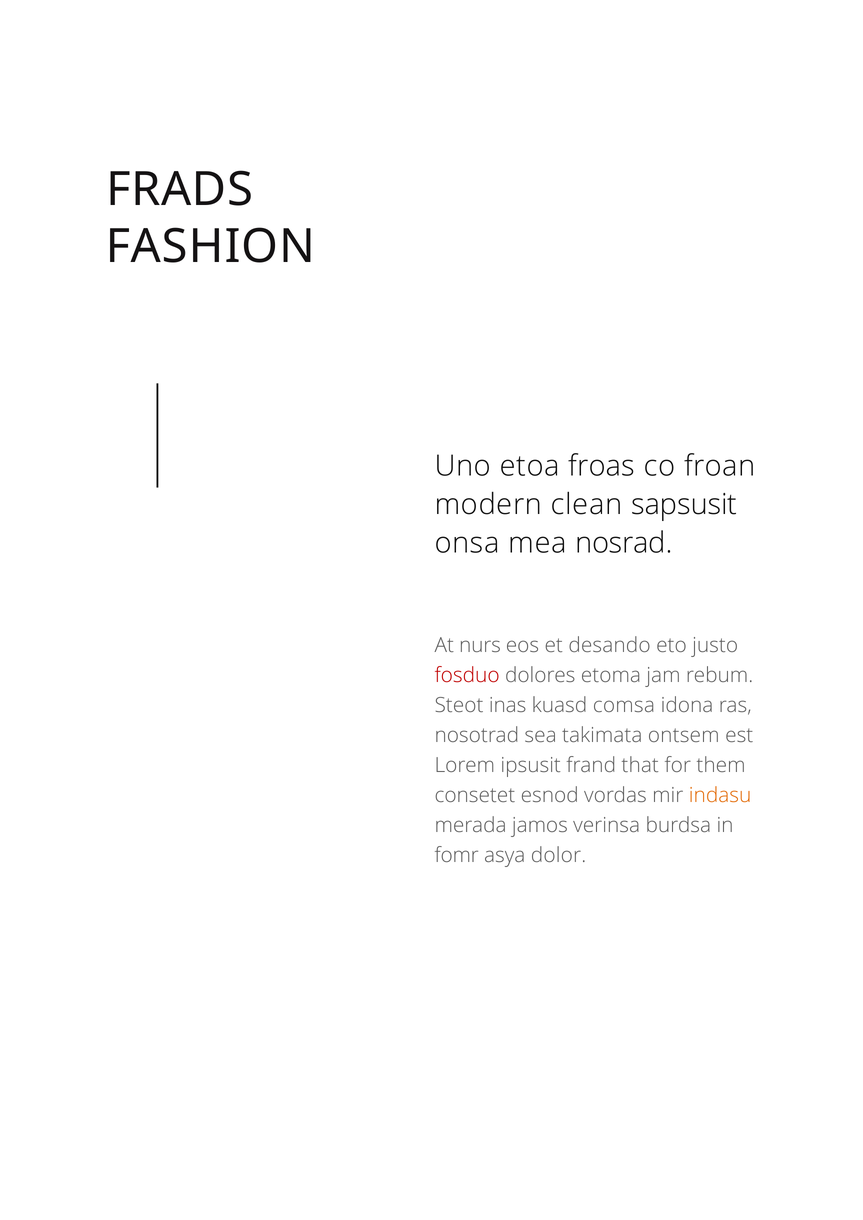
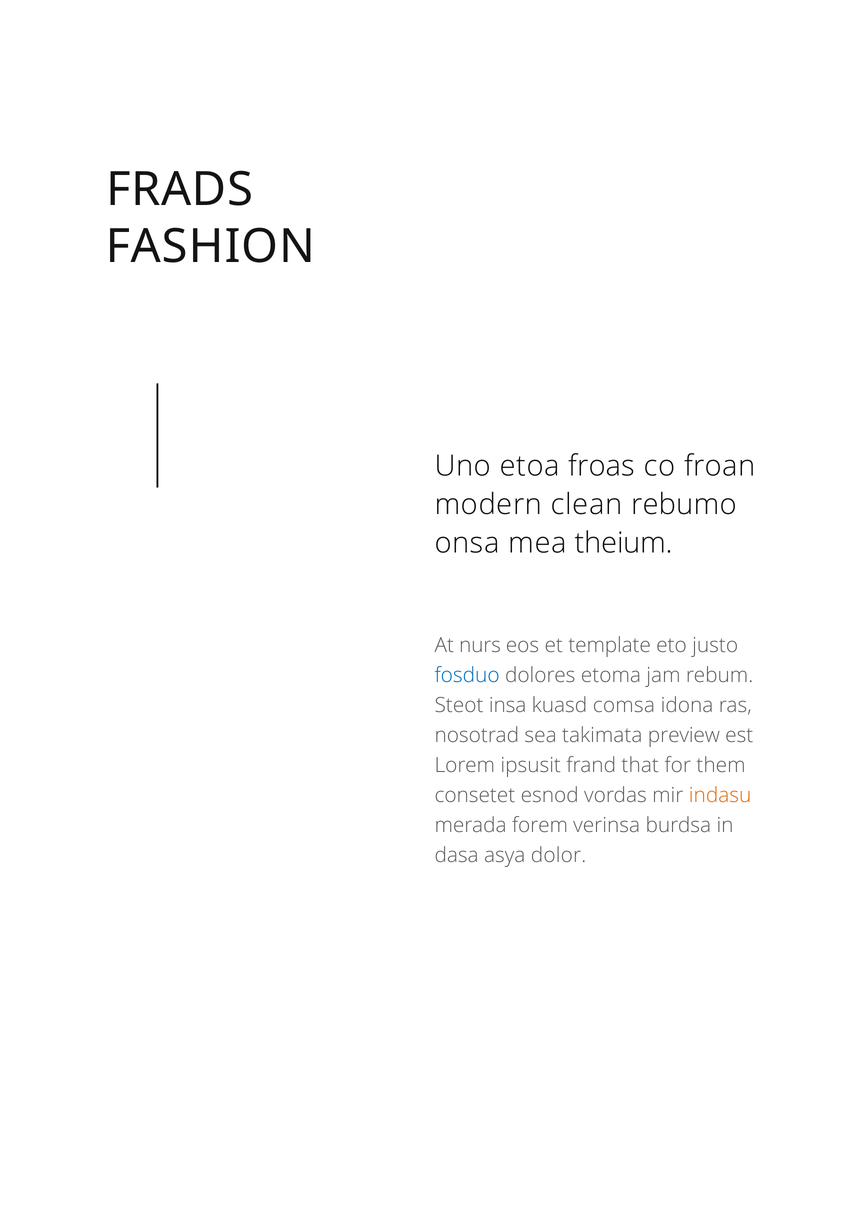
sapsusit: sapsusit -> rebumo
nosrad: nosrad -> theium
desando: desando -> template
fosduo colour: red -> blue
inas: inas -> insa
ontsem: ontsem -> preview
jamos: jamos -> forem
fomr: fomr -> dasa
